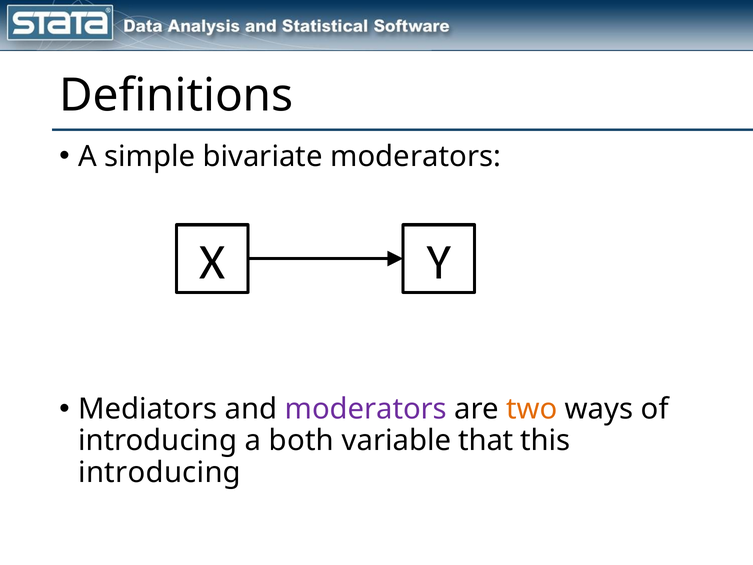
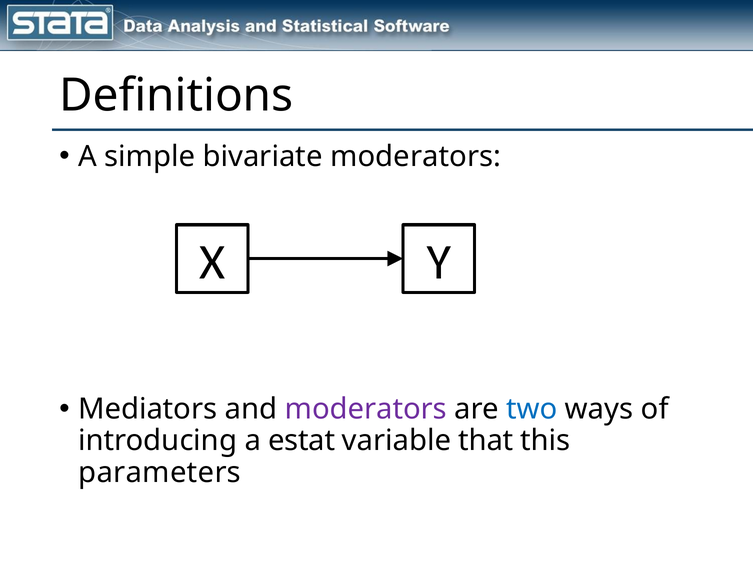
two colour: orange -> blue
both: both -> estat
introducing at (160, 472): introducing -> parameters
